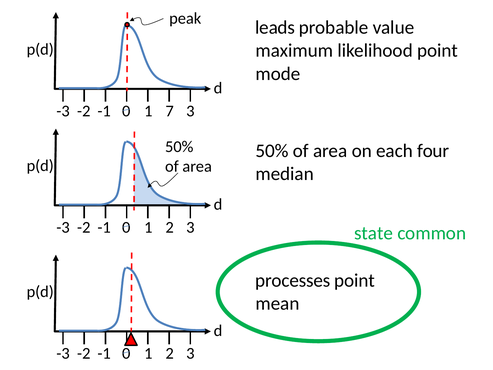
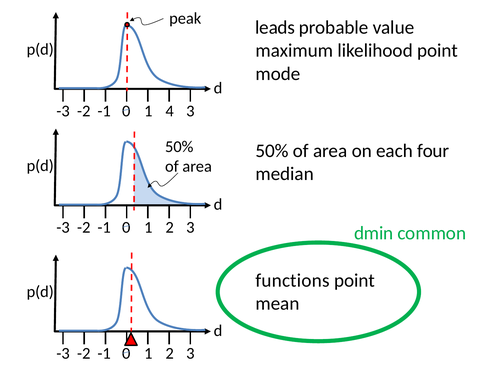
7: 7 -> 4
state: state -> dmin
processes: processes -> functions
